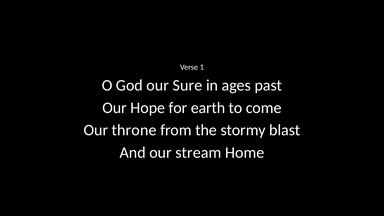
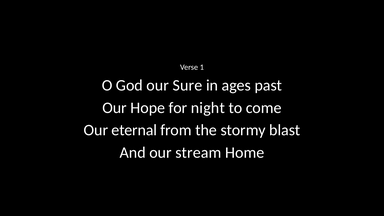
earth: earth -> night
throne: throne -> eternal
